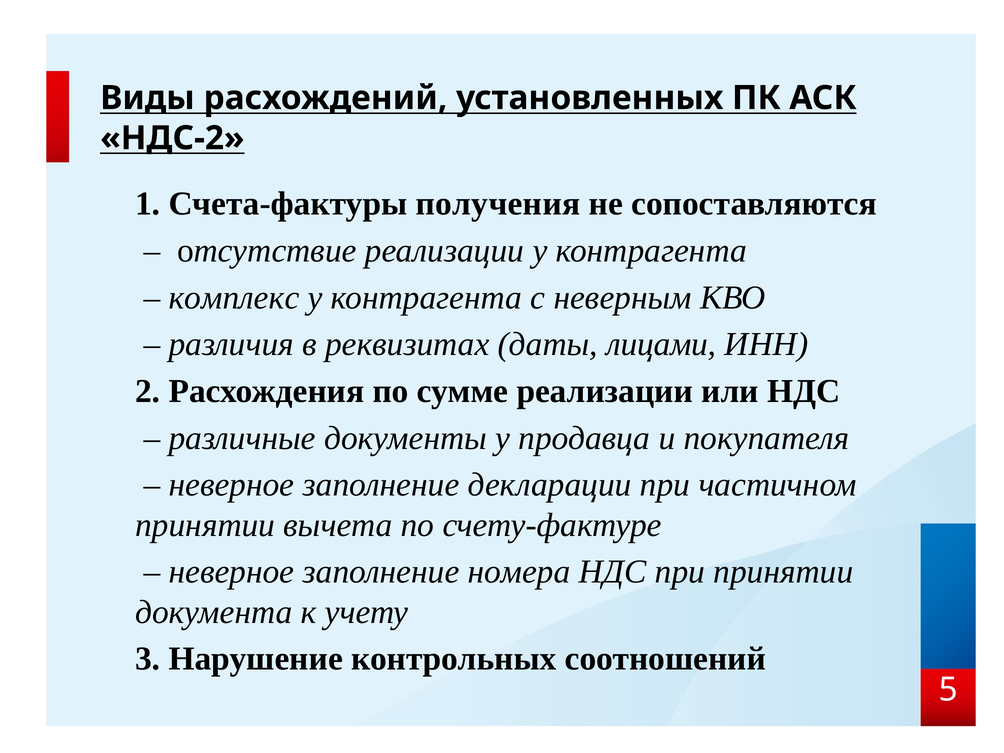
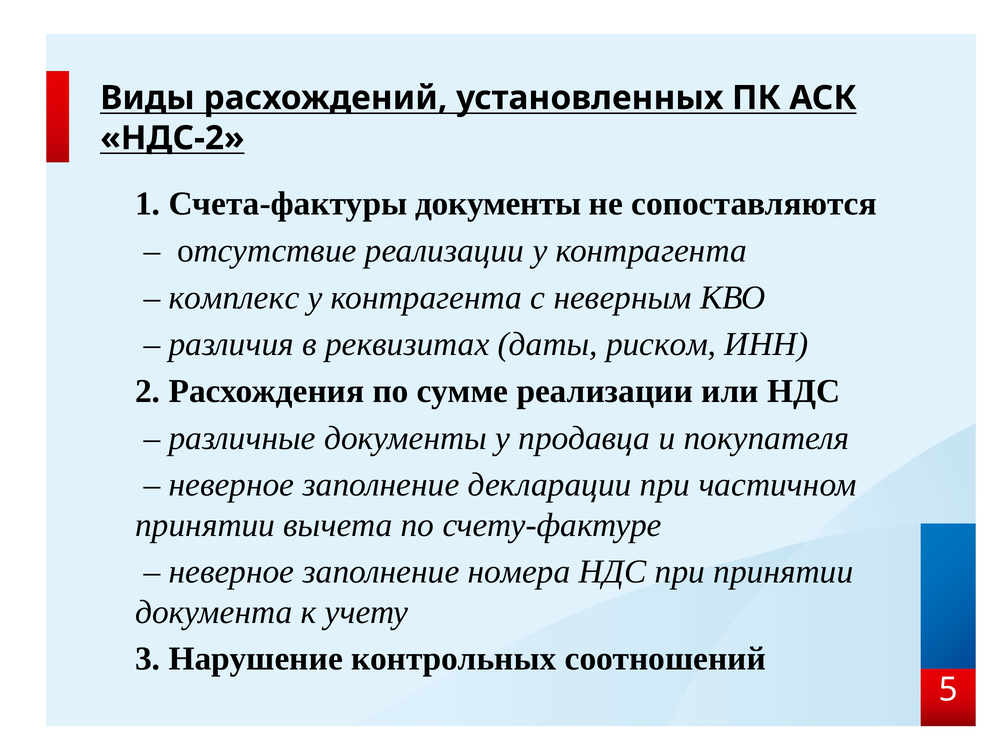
Счета-фактуры получения: получения -> документы
лицами: лицами -> риском
